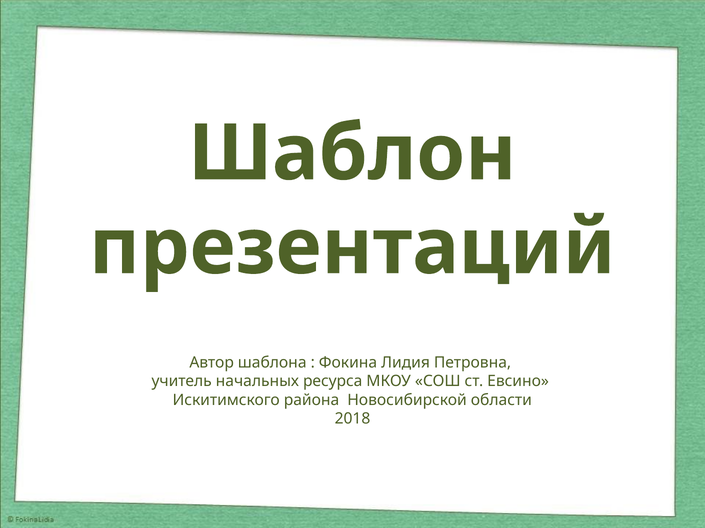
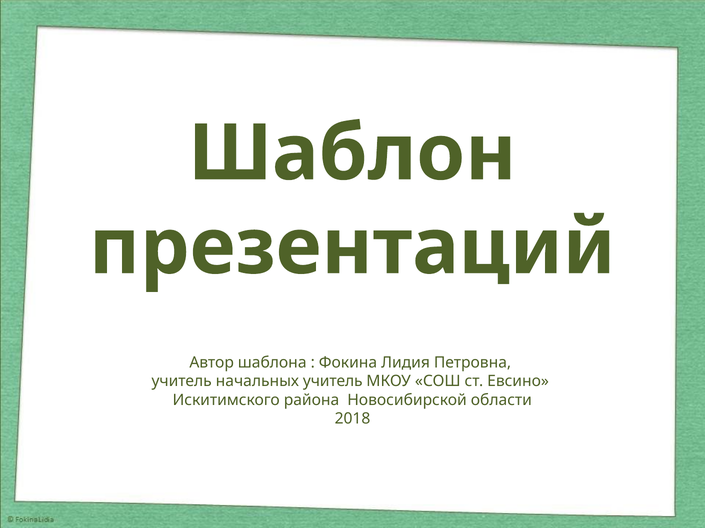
начальных ресурса: ресурса -> учитель
